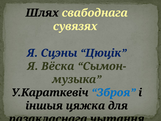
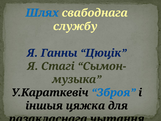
Шлях colour: black -> blue
сувязях: сувязях -> службу
Сцэны: Сцэны -> Ганны
Вёска: Вёска -> Стагі
